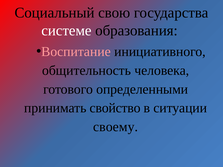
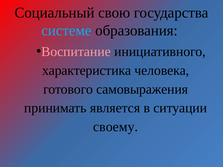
системе colour: white -> light blue
общительность: общительность -> характеристика
определенными: определенными -> самовыражения
свойство: свойство -> является
